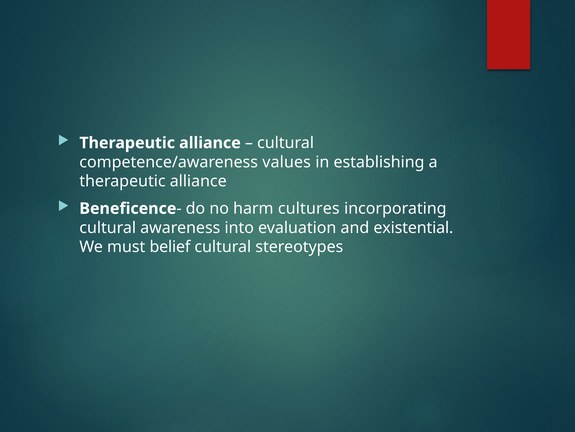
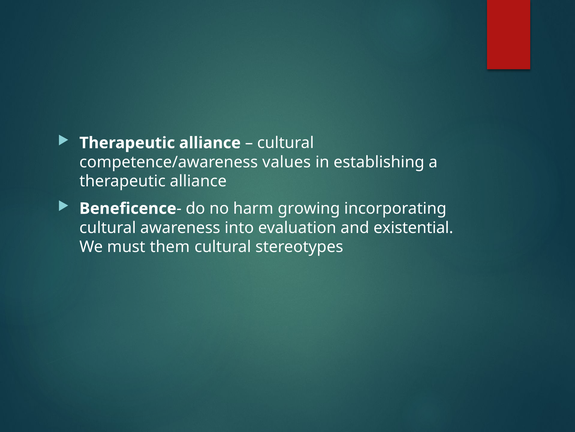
cultures: cultures -> growing
belief: belief -> them
